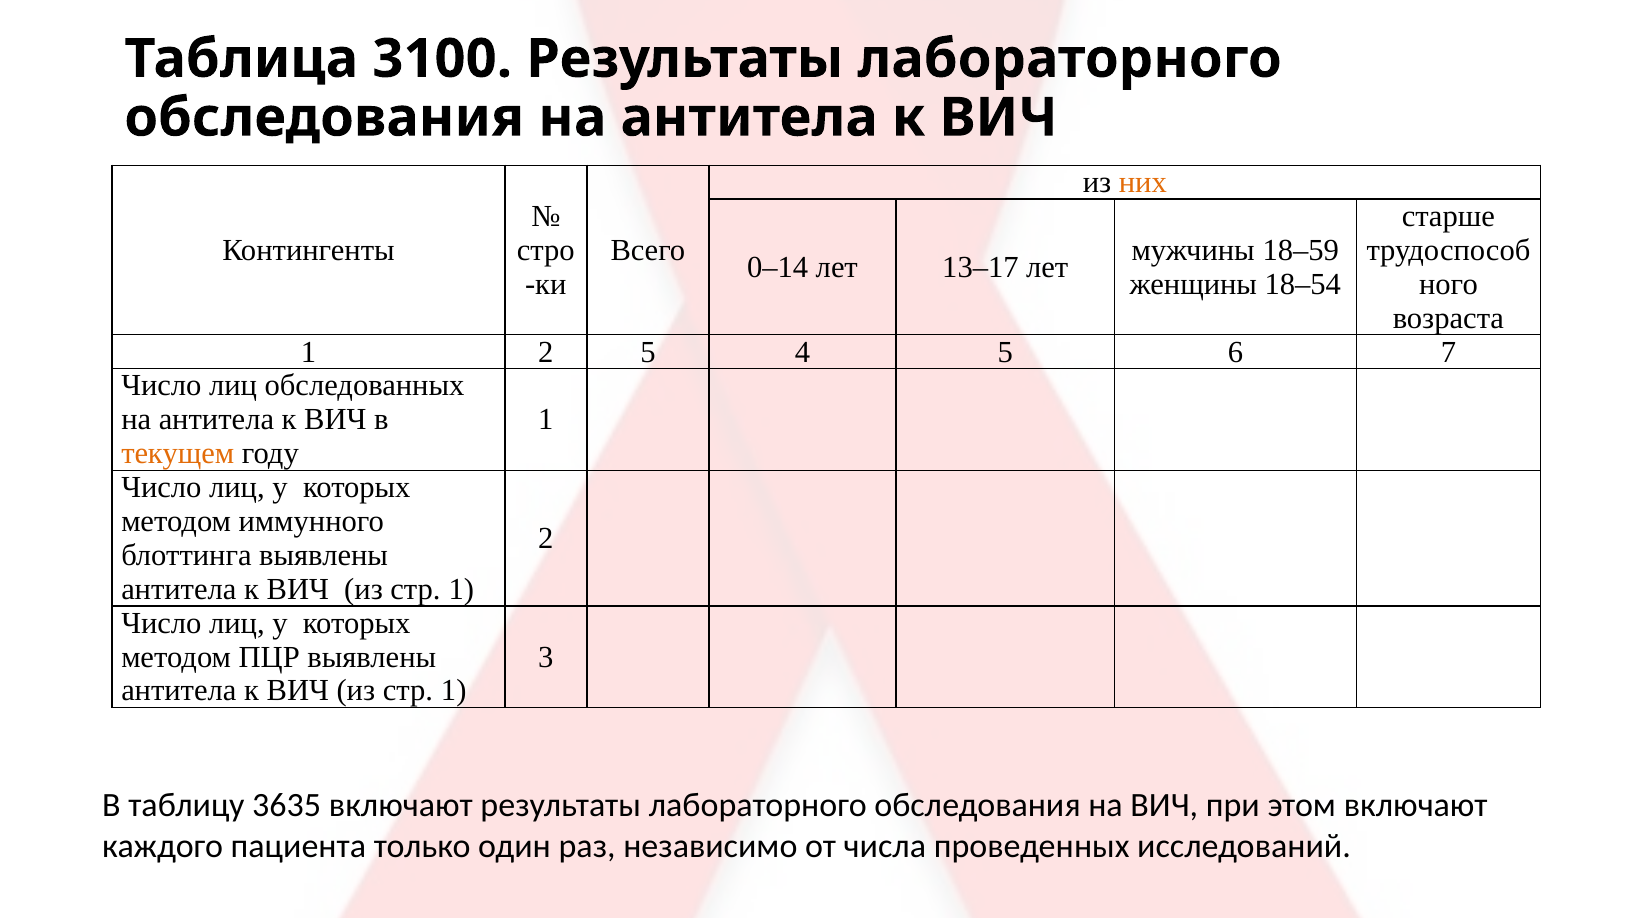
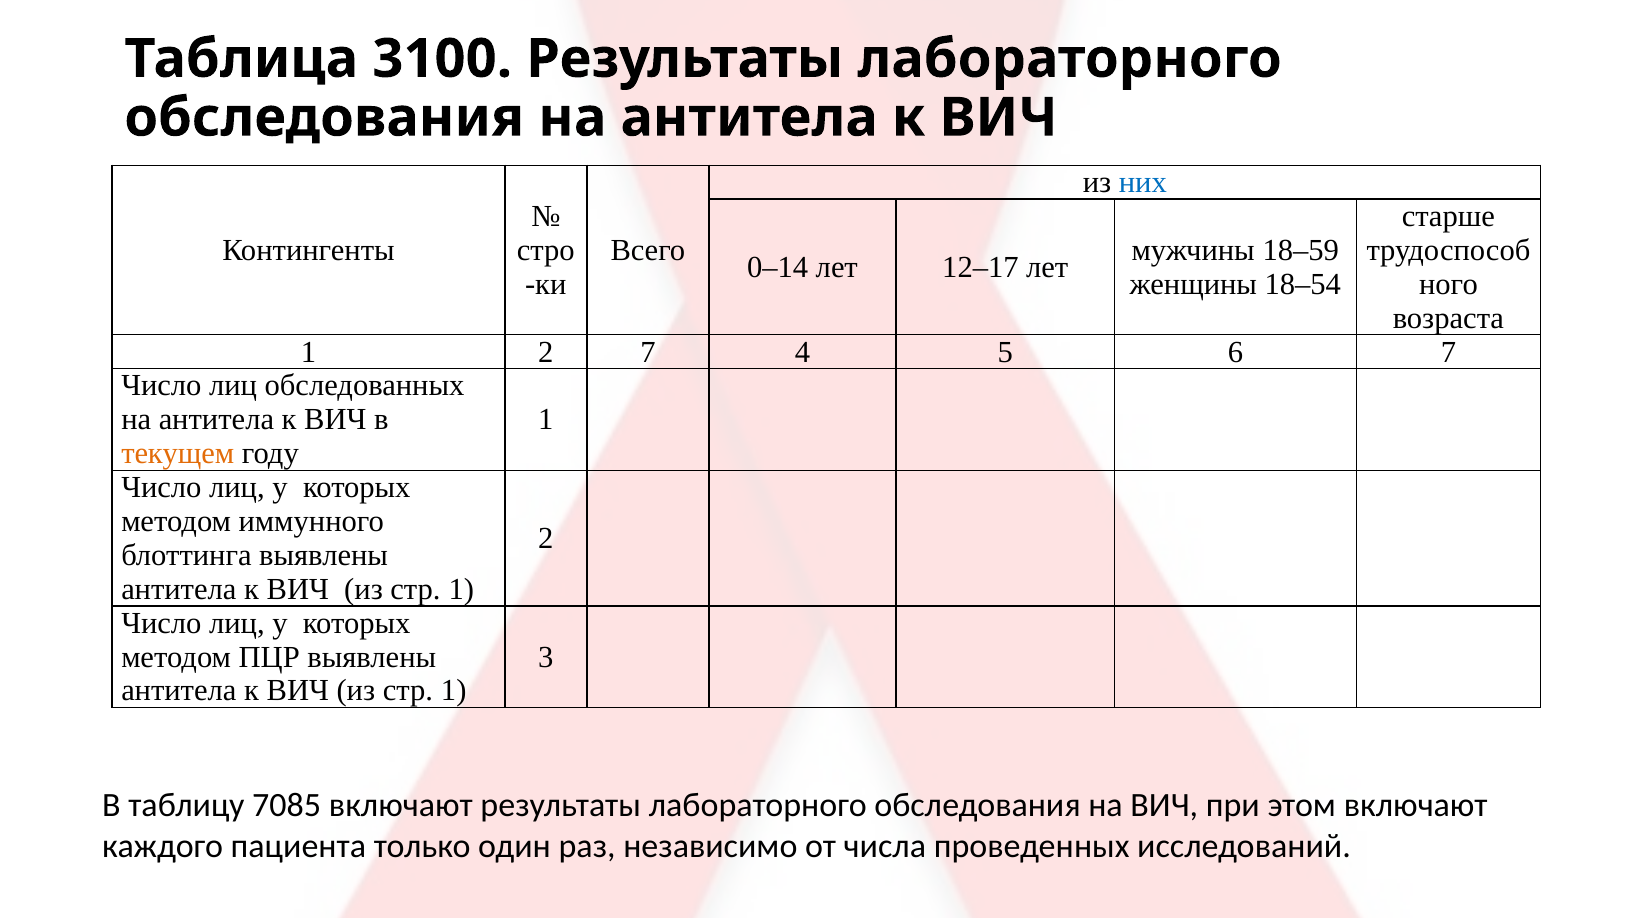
них colour: orange -> blue
13–17: 13–17 -> 12–17
2 5: 5 -> 7
3635: 3635 -> 7085
